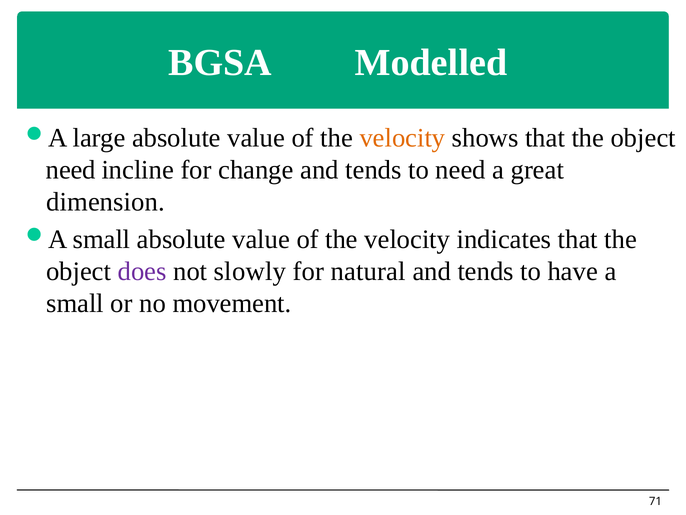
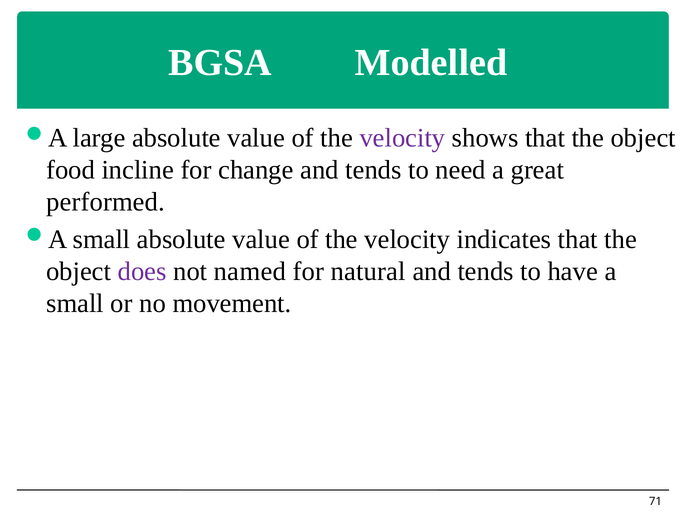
velocity at (402, 138) colour: orange -> purple
need at (71, 170): need -> food
dimension: dimension -> performed
slowly: slowly -> named
